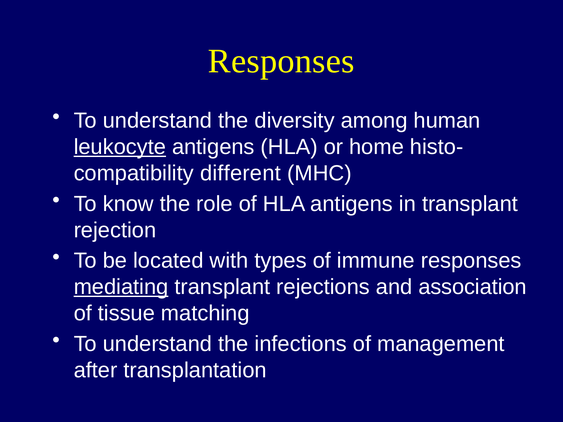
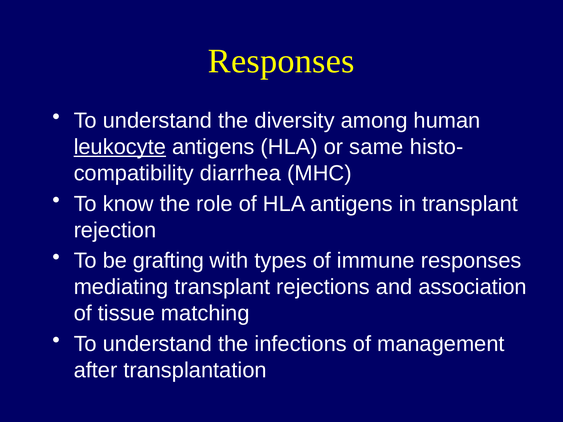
home: home -> same
different: different -> diarrhea
located: located -> grafting
mediating underline: present -> none
